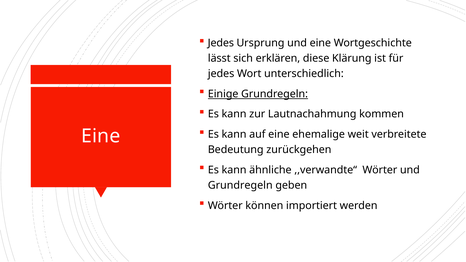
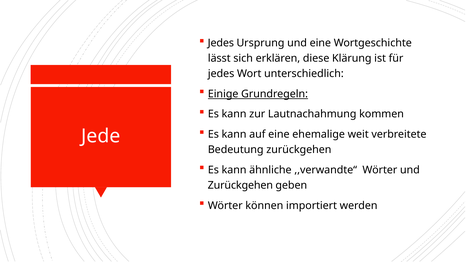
Eine at (101, 136): Eine -> Jede
Grundregeln at (240, 185): Grundregeln -> Zurückgehen
